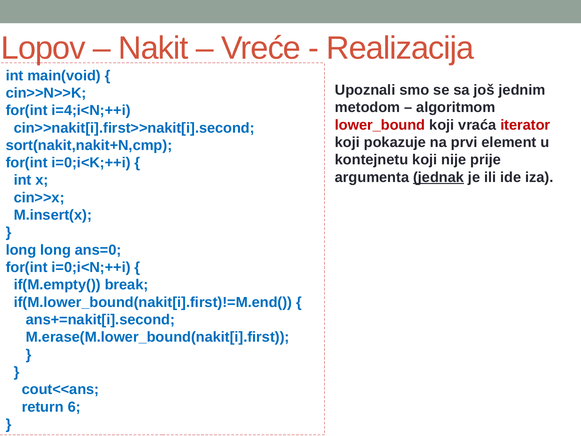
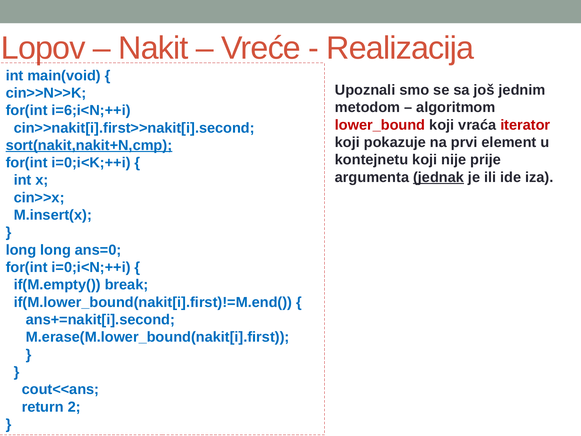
i=4;i<N;++i: i=4;i<N;++i -> i=6;i<N;++i
sort(nakit,nakit+N,cmp underline: none -> present
6: 6 -> 2
